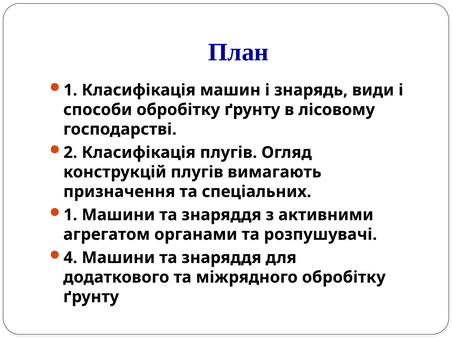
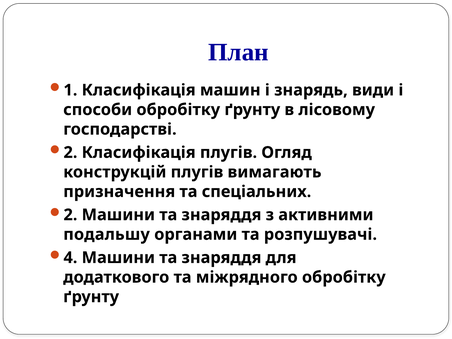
1 at (70, 215): 1 -> 2
агрегатом: агрегатом -> подальшу
